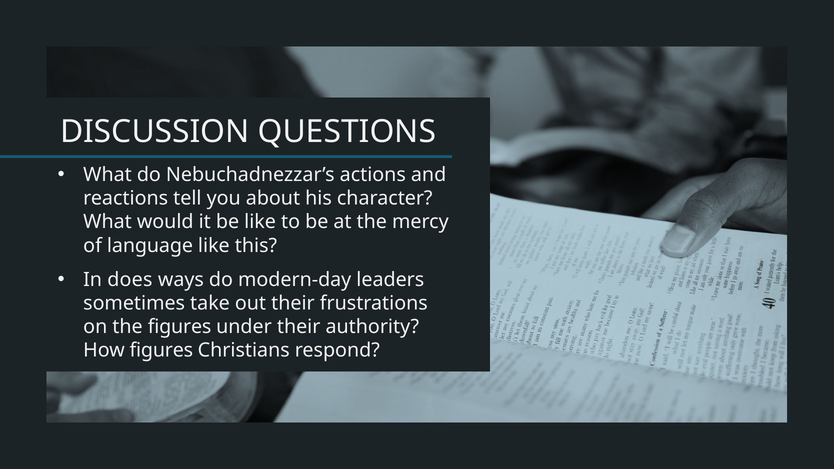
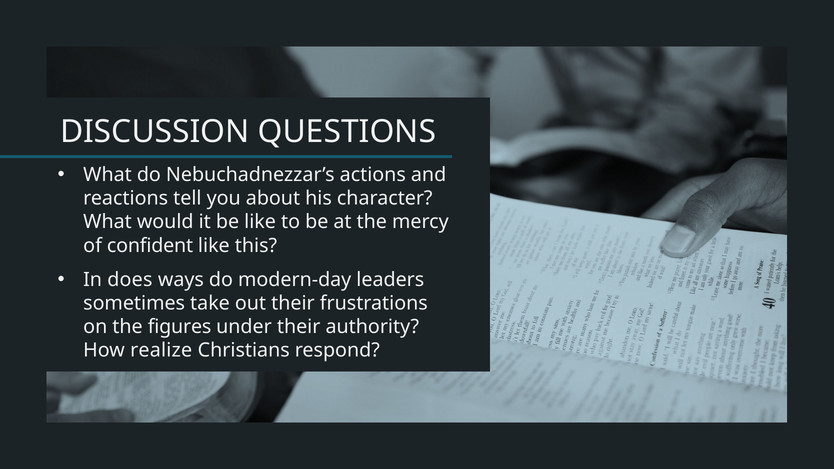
language: language -> confident
How figures: figures -> realize
